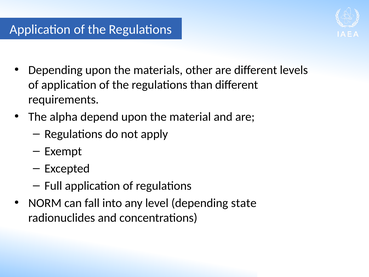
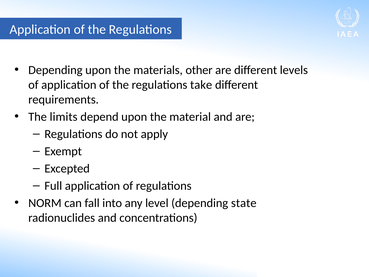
than: than -> take
alpha: alpha -> limits
